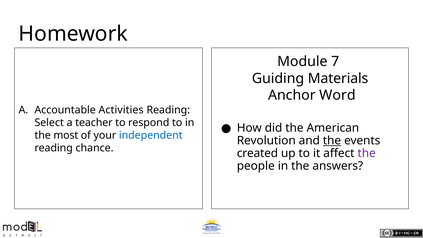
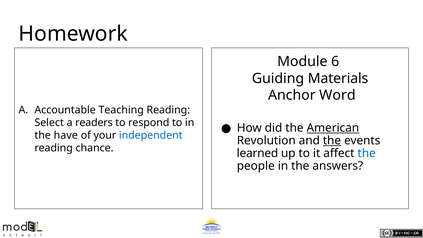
7: 7 -> 6
Activities: Activities -> Teaching
teacher: teacher -> readers
American underline: none -> present
most: most -> have
created: created -> learned
the at (367, 153) colour: purple -> blue
